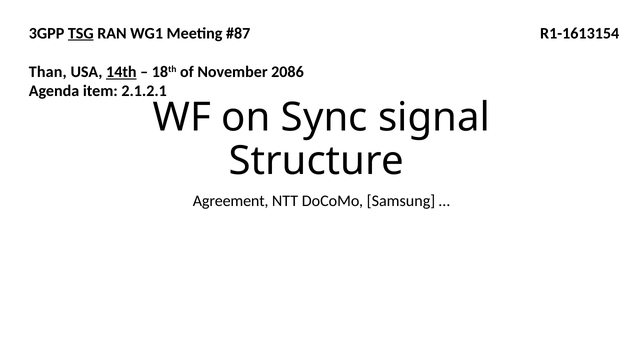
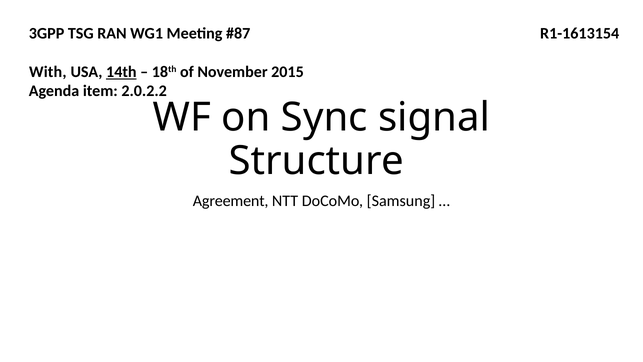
TSG underline: present -> none
Than: Than -> With
2086: 2086 -> 2015
2.1.2.1: 2.1.2.1 -> 2.0.2.2
